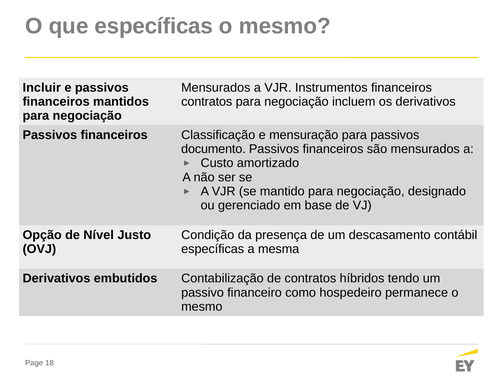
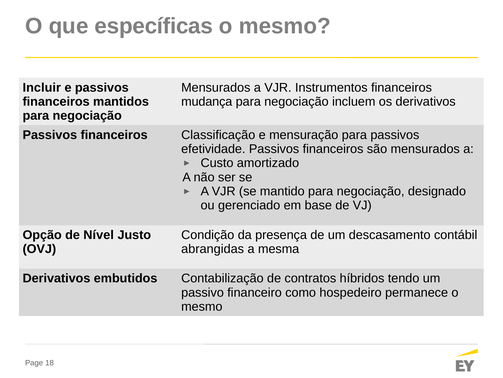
contratos at (207, 101): contratos -> mudança
documento: documento -> efetividade
específicas at (213, 249): específicas -> abrangidas
